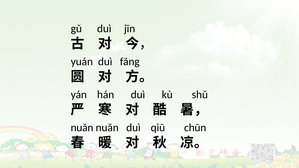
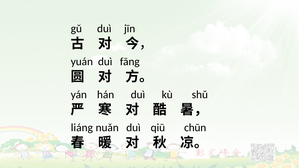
nuǎn at (82, 128): nuǎn -> liáng
